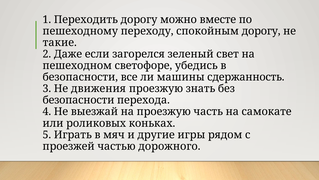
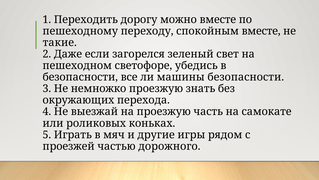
спокойным дорогу: дорогу -> вместе
машины сдержанность: сдержанность -> безопасности
движения: движения -> немножко
безопасности at (78, 100): безопасности -> окружающих
